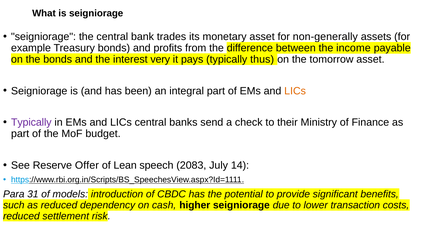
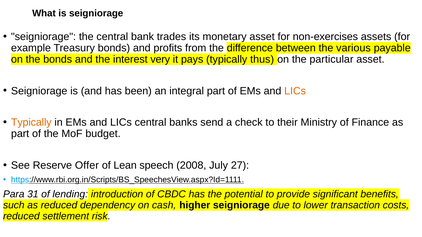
non-generally: non-generally -> non-exercises
income: income -> various
tomorrow: tomorrow -> particular
Typically at (31, 123) colour: purple -> orange
2083: 2083 -> 2008
14: 14 -> 27
models: models -> lending
